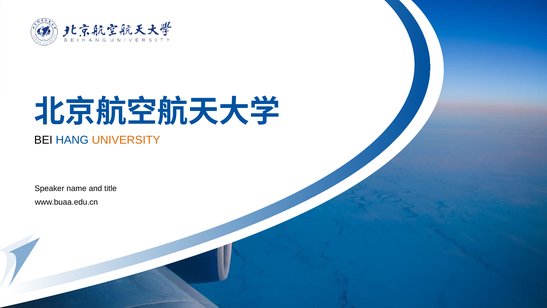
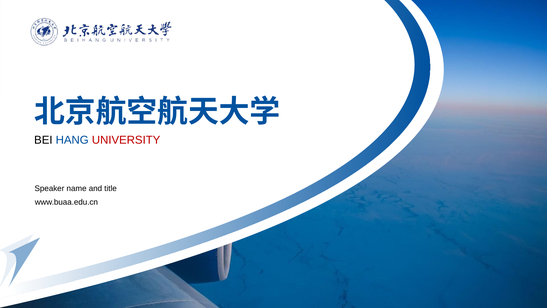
UNIVERSITY colour: orange -> red
